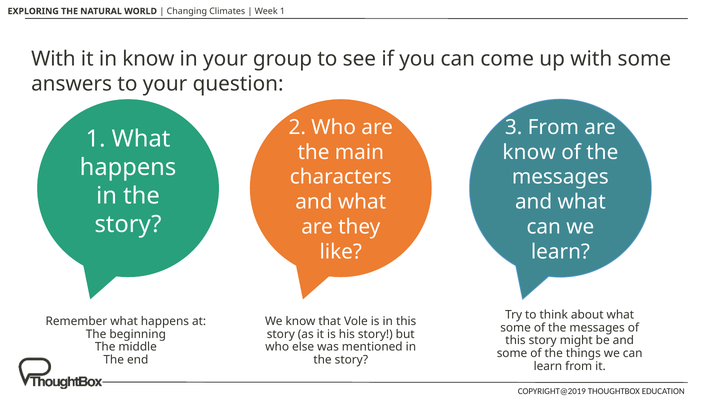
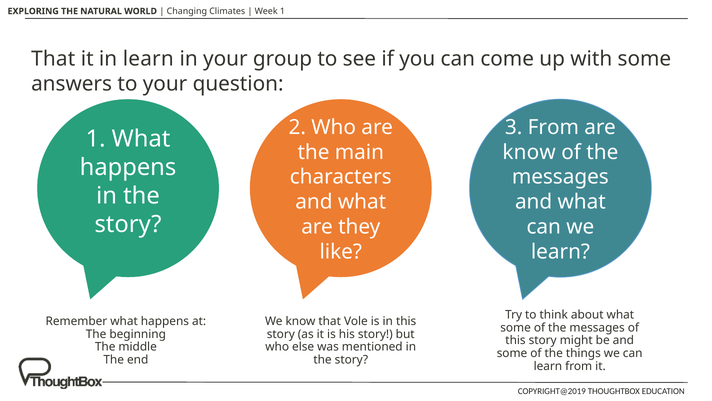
With at (53, 59): With -> That
in know: know -> learn
